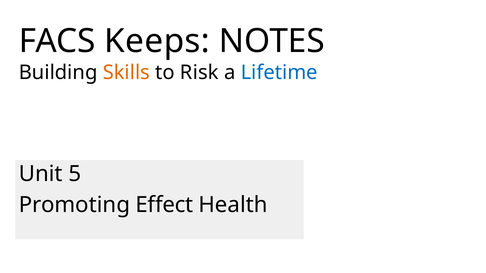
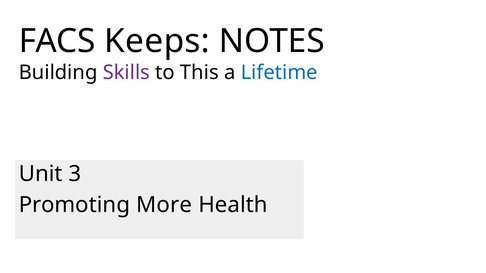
Skills colour: orange -> purple
Risk: Risk -> This
5: 5 -> 3
Effect: Effect -> More
